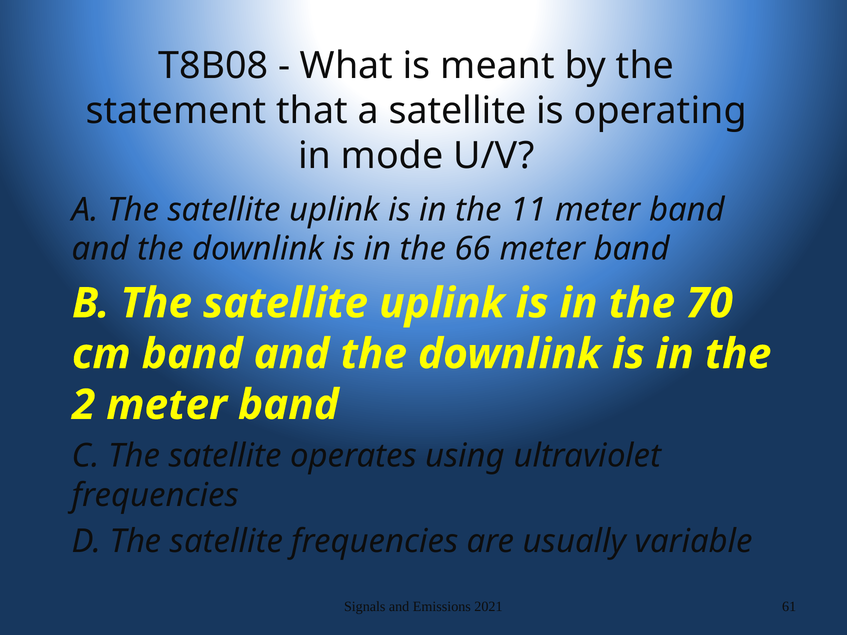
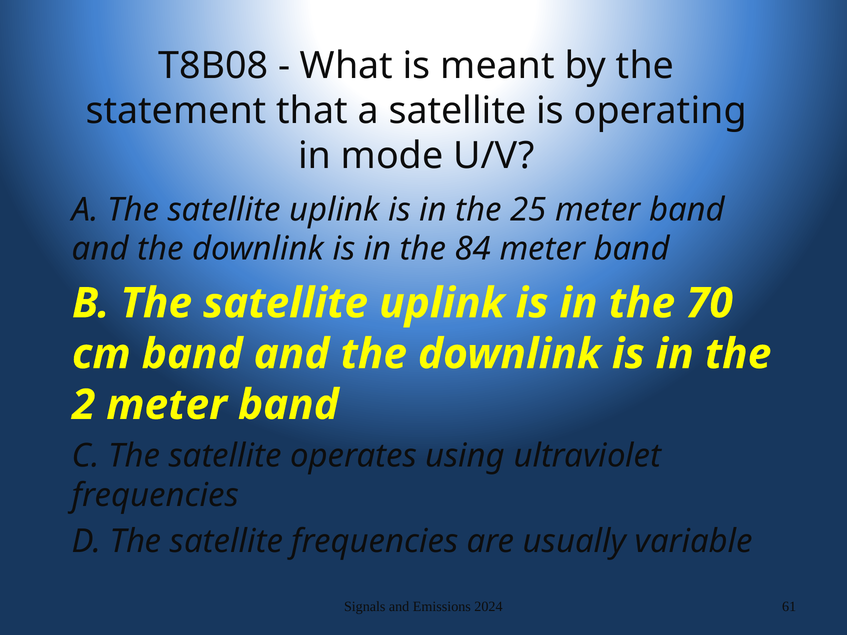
11: 11 -> 25
66: 66 -> 84
2021: 2021 -> 2024
